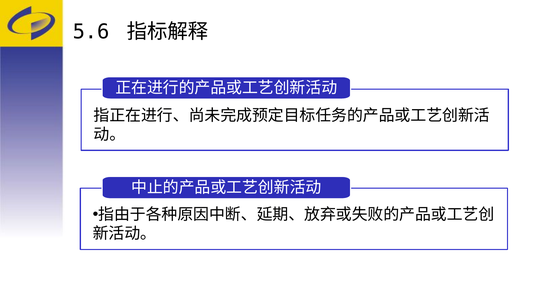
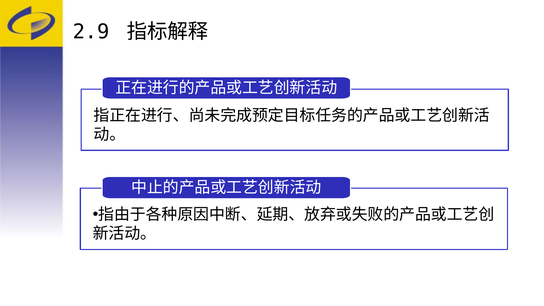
5.6: 5.6 -> 2.9
